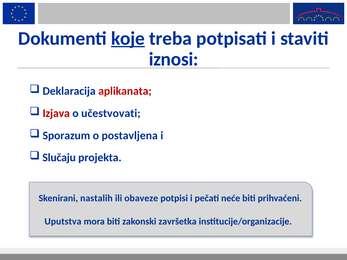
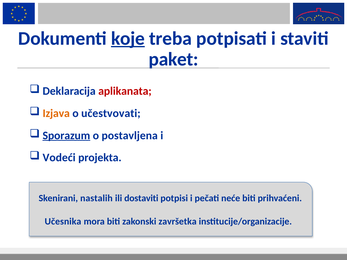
iznosi: iznosi -> paket
Izjava colour: red -> orange
Sporazum underline: none -> present
Slučaju: Slučaju -> Vodeći
obaveze: obaveze -> dostaviti
Uputstva: Uputstva -> Učesnika
